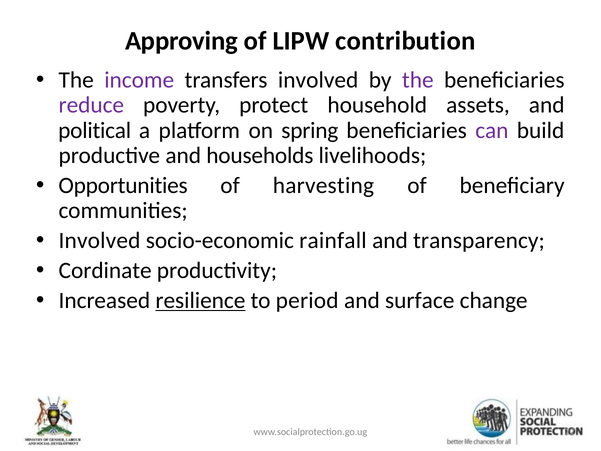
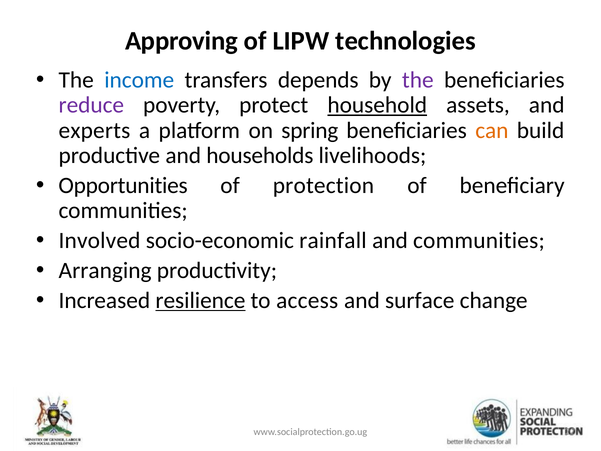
contribution: contribution -> technologies
income colour: purple -> blue
transfers involved: involved -> depends
household underline: none -> present
political: political -> experts
can colour: purple -> orange
harvesting: harvesting -> protection
and transparency: transparency -> communities
Cordinate: Cordinate -> Arranging
period: period -> access
